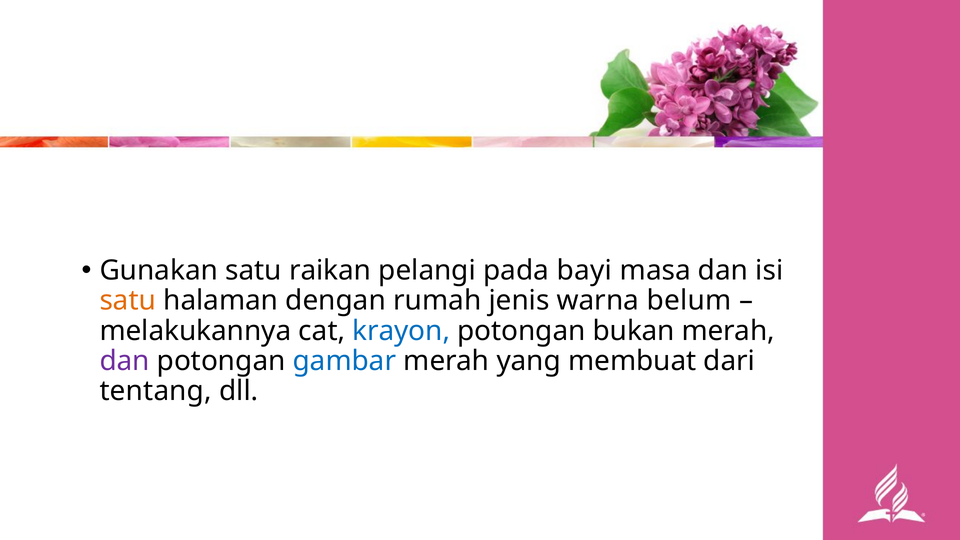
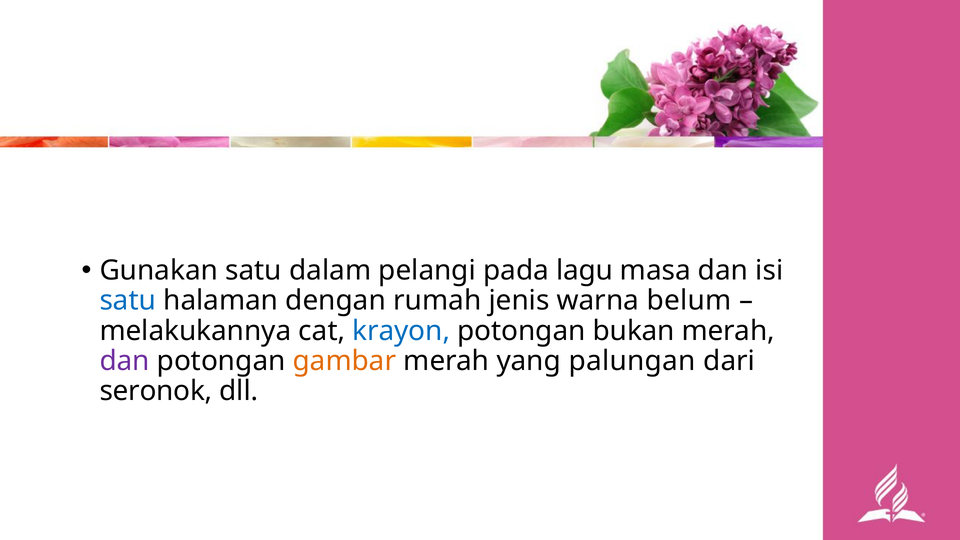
raikan: raikan -> dalam
bayi: bayi -> lagu
satu at (128, 301) colour: orange -> blue
gambar colour: blue -> orange
membuat: membuat -> palungan
tentang: tentang -> seronok
